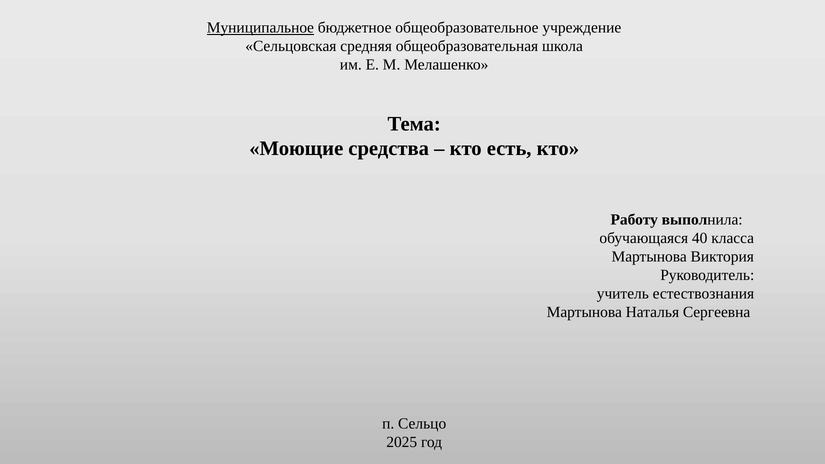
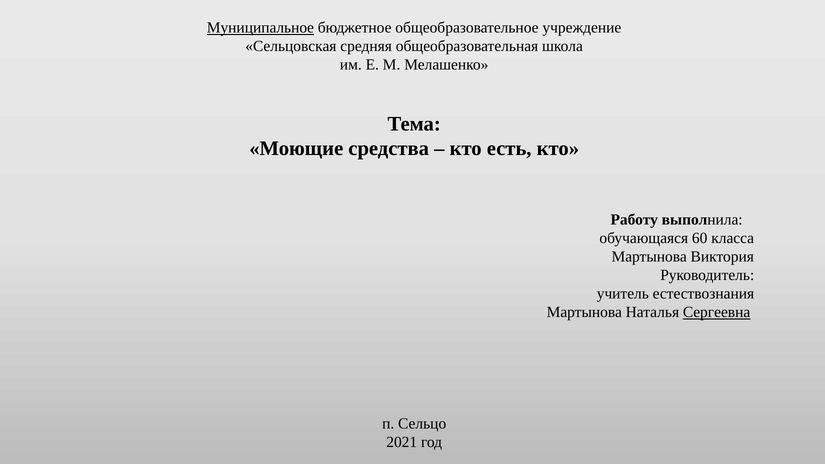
40: 40 -> 60
Сергеевна underline: none -> present
2025: 2025 -> 2021
